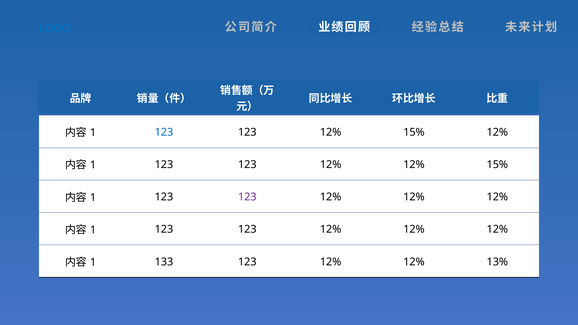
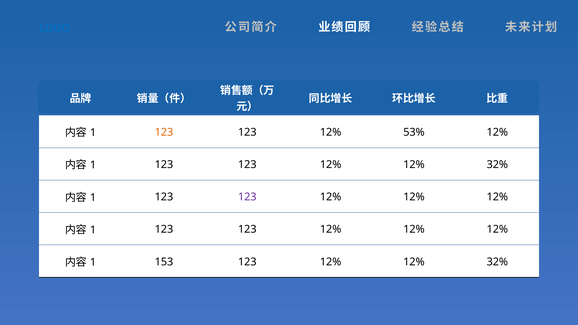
123 at (164, 132) colour: blue -> orange
123 12% 15%: 15% -> 53%
15% at (497, 165): 15% -> 32%
133: 133 -> 153
13% at (497, 262): 13% -> 32%
